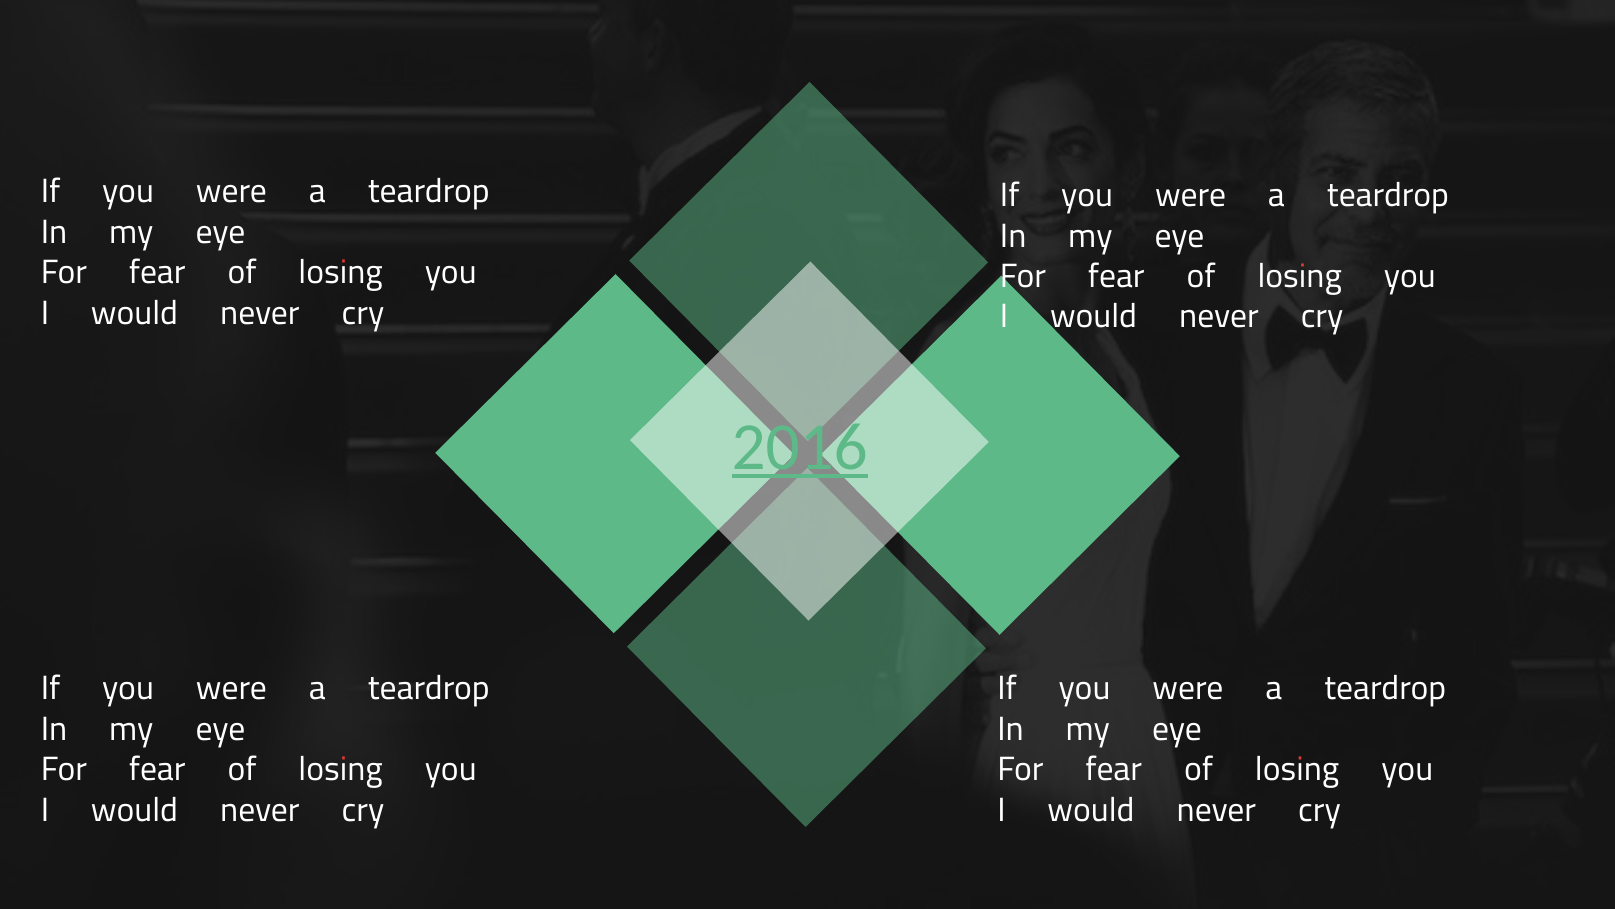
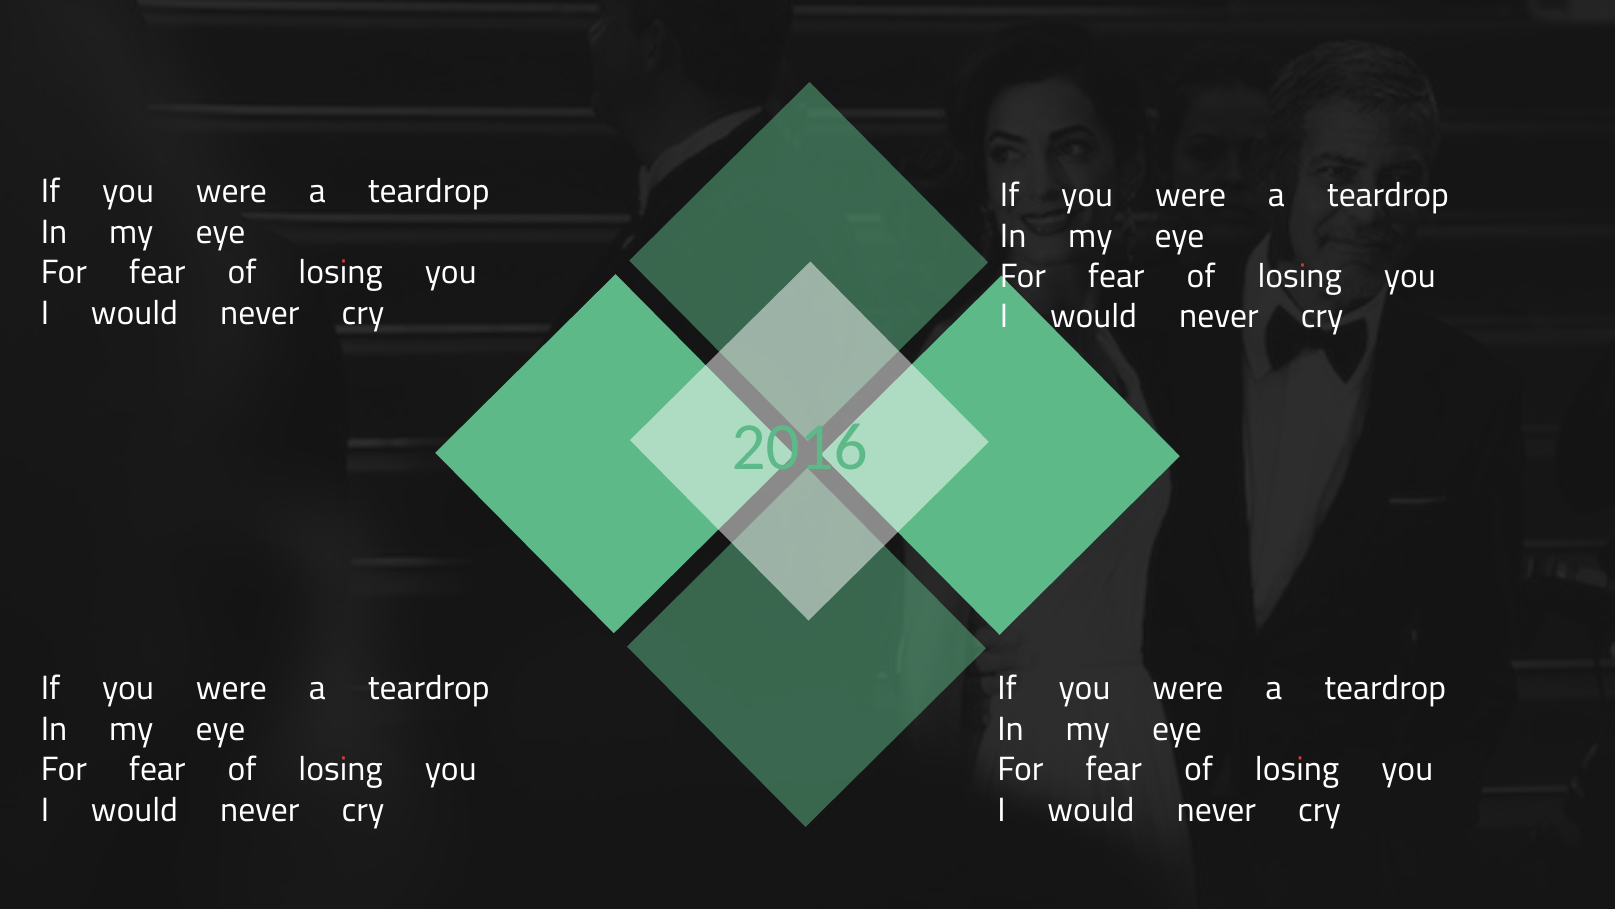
2016 underline: present -> none
